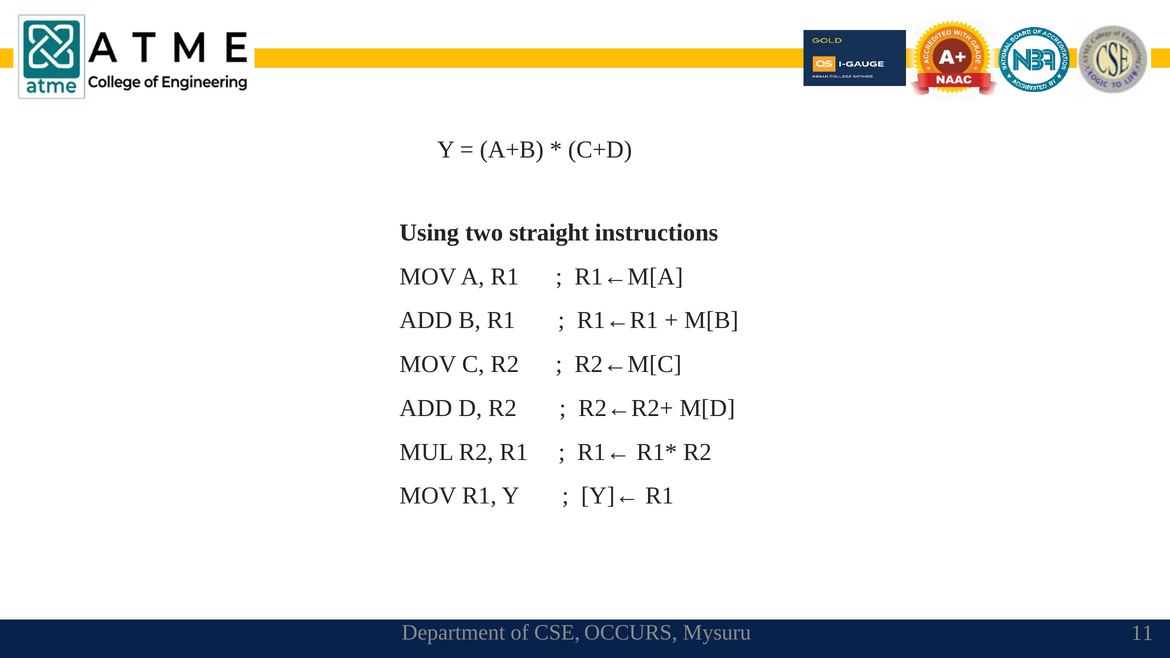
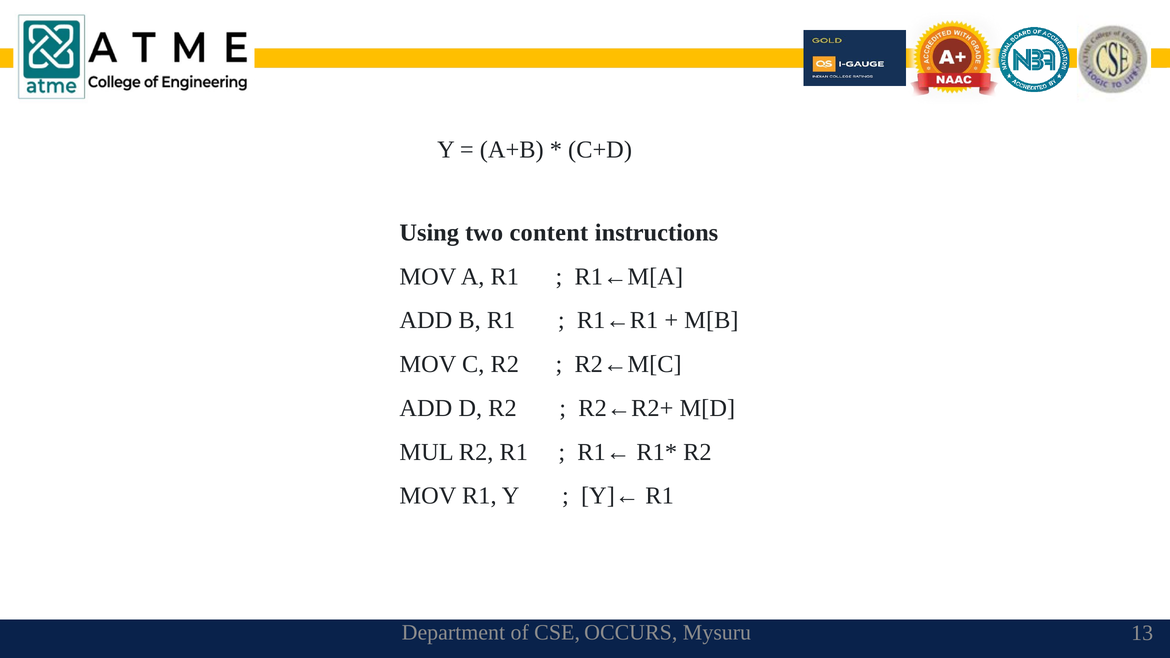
straight: straight -> content
11: 11 -> 13
